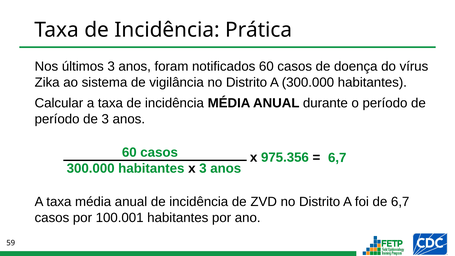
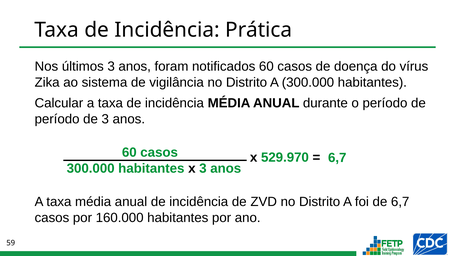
975.356: 975.356 -> 529.970
100.001: 100.001 -> 160.000
